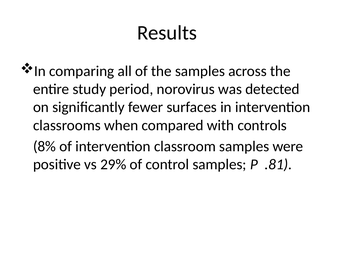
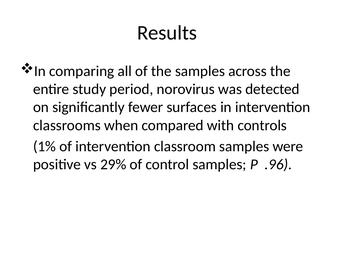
8%: 8% -> 1%
.81: .81 -> .96
